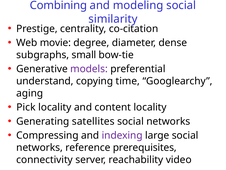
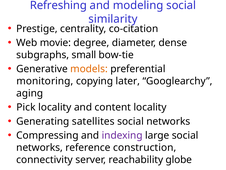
Combining: Combining -> Refreshing
models colour: purple -> orange
understand: understand -> monitoring
time: time -> later
prerequisites: prerequisites -> construction
video: video -> globe
